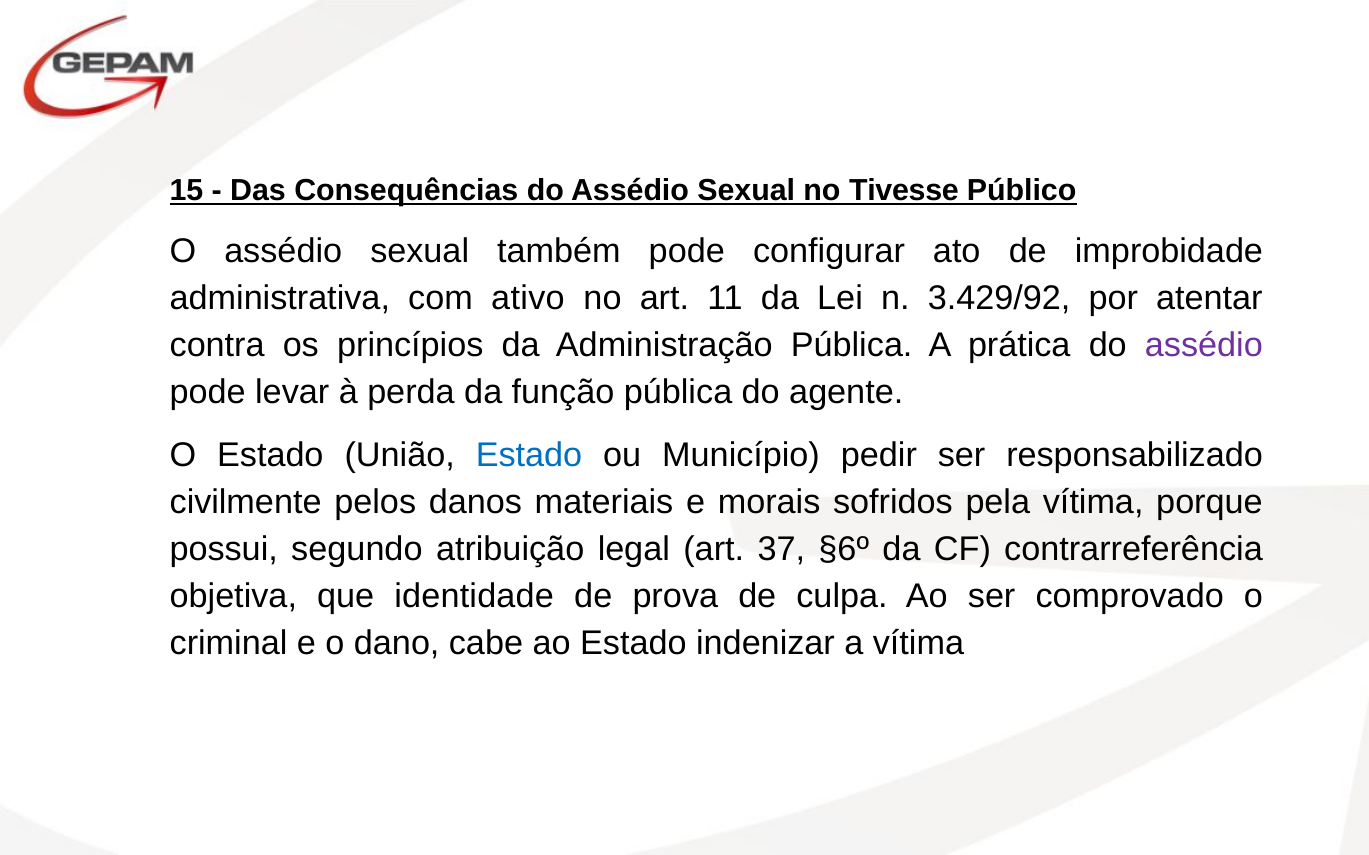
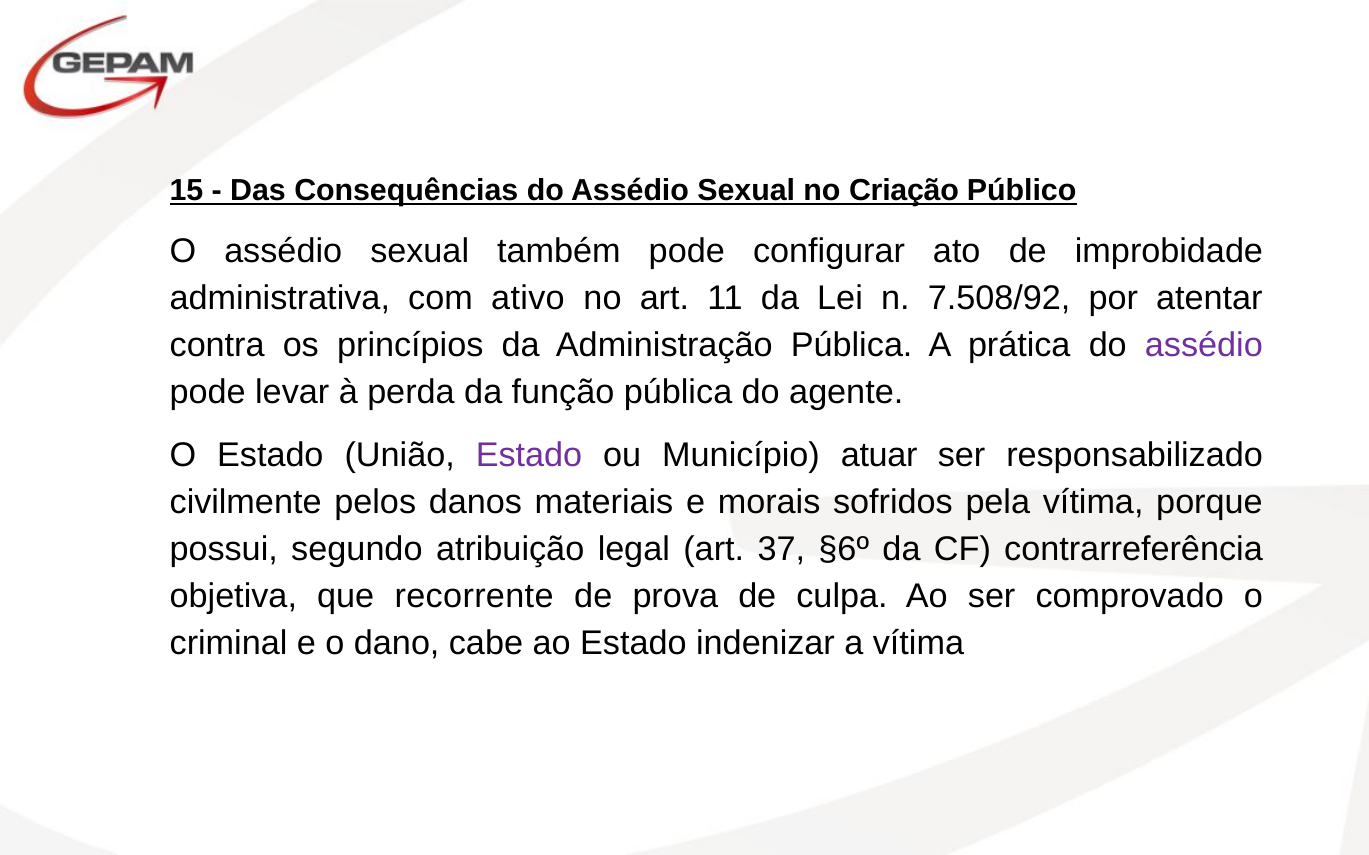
Tivesse: Tivesse -> Criação
3.429/92: 3.429/92 -> 7.508/92
Estado at (529, 455) colour: blue -> purple
pedir: pedir -> atuar
identidade: identidade -> recorrente
